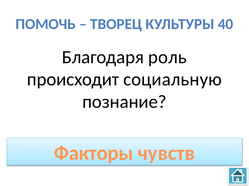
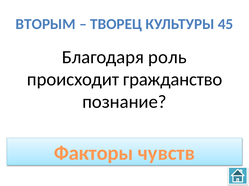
ПОМОЧЬ: ПОМОЧЬ -> ВТОРЫМ
40: 40 -> 45
социальную: социальную -> гражданство
